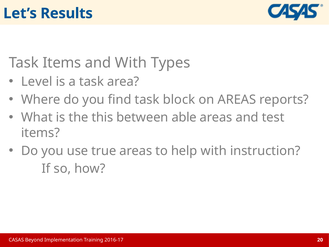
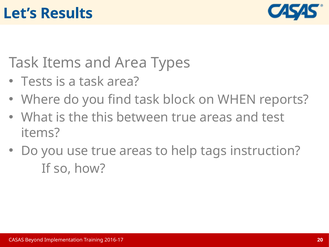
and With: With -> Area
Level: Level -> Tests
on AREAS: AREAS -> WHEN
between able: able -> true
help with: with -> tags
